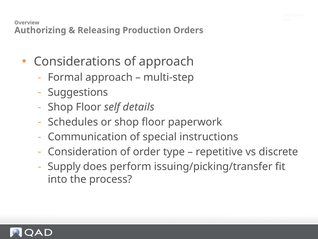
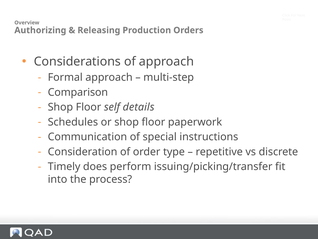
Suggestions: Suggestions -> Comparison
Supply: Supply -> Timely
